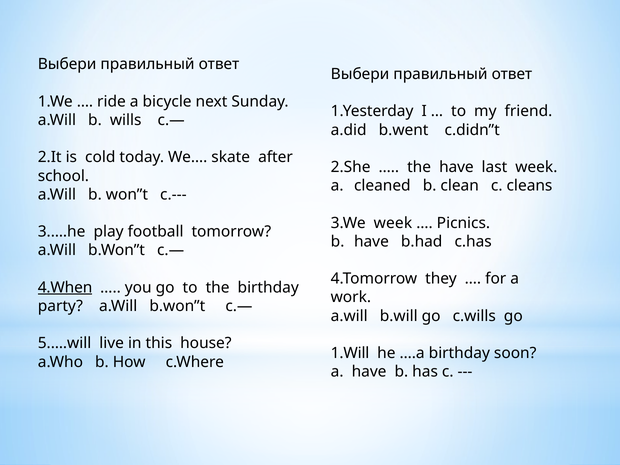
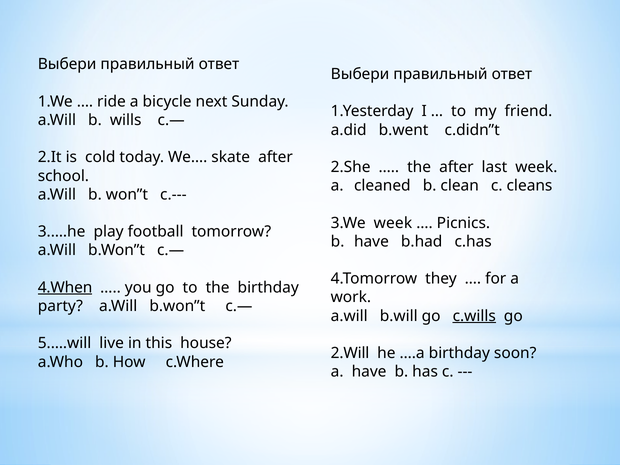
the have: have -> after
c.wills underline: none -> present
1.Will: 1.Will -> 2.Will
